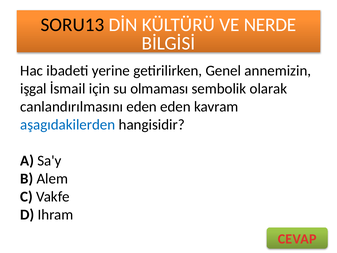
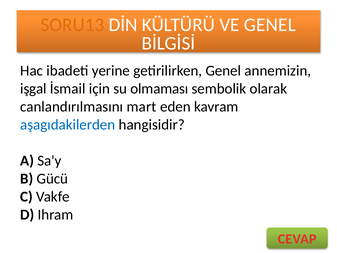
SORU13 colour: black -> orange
VE NERDE: NERDE -> GENEL
canlandırılmasını eden: eden -> mart
Alem: Alem -> Gücü
